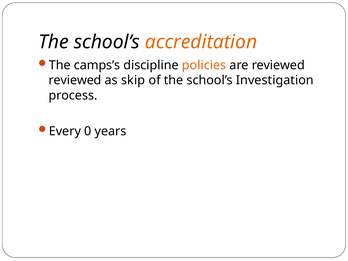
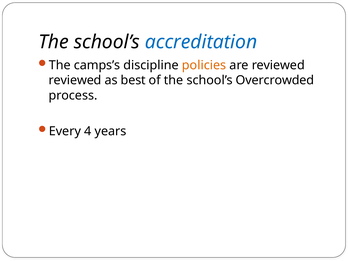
accreditation colour: orange -> blue
skip: skip -> best
Investigation: Investigation -> Overcrowded
0: 0 -> 4
